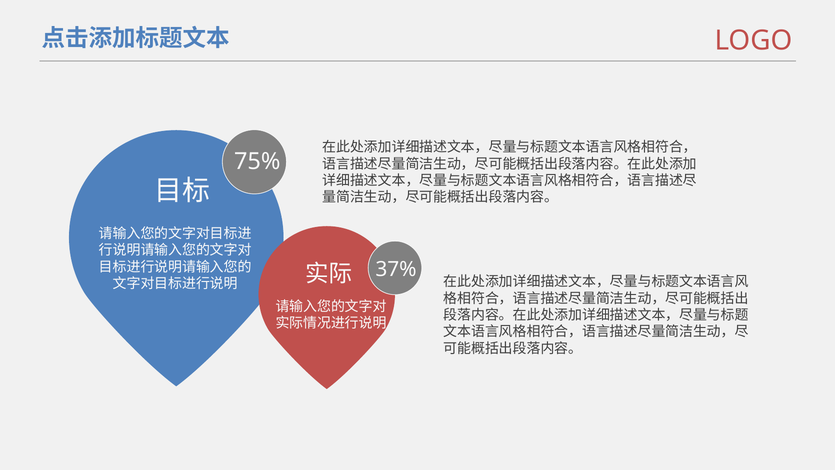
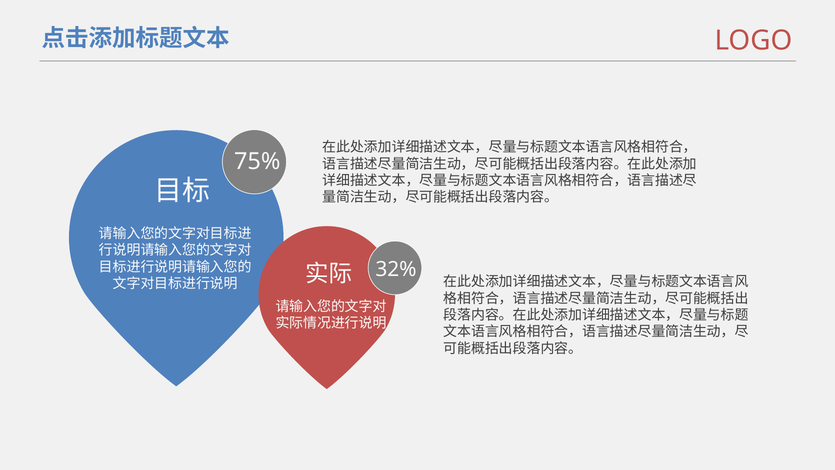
37%: 37% -> 32%
